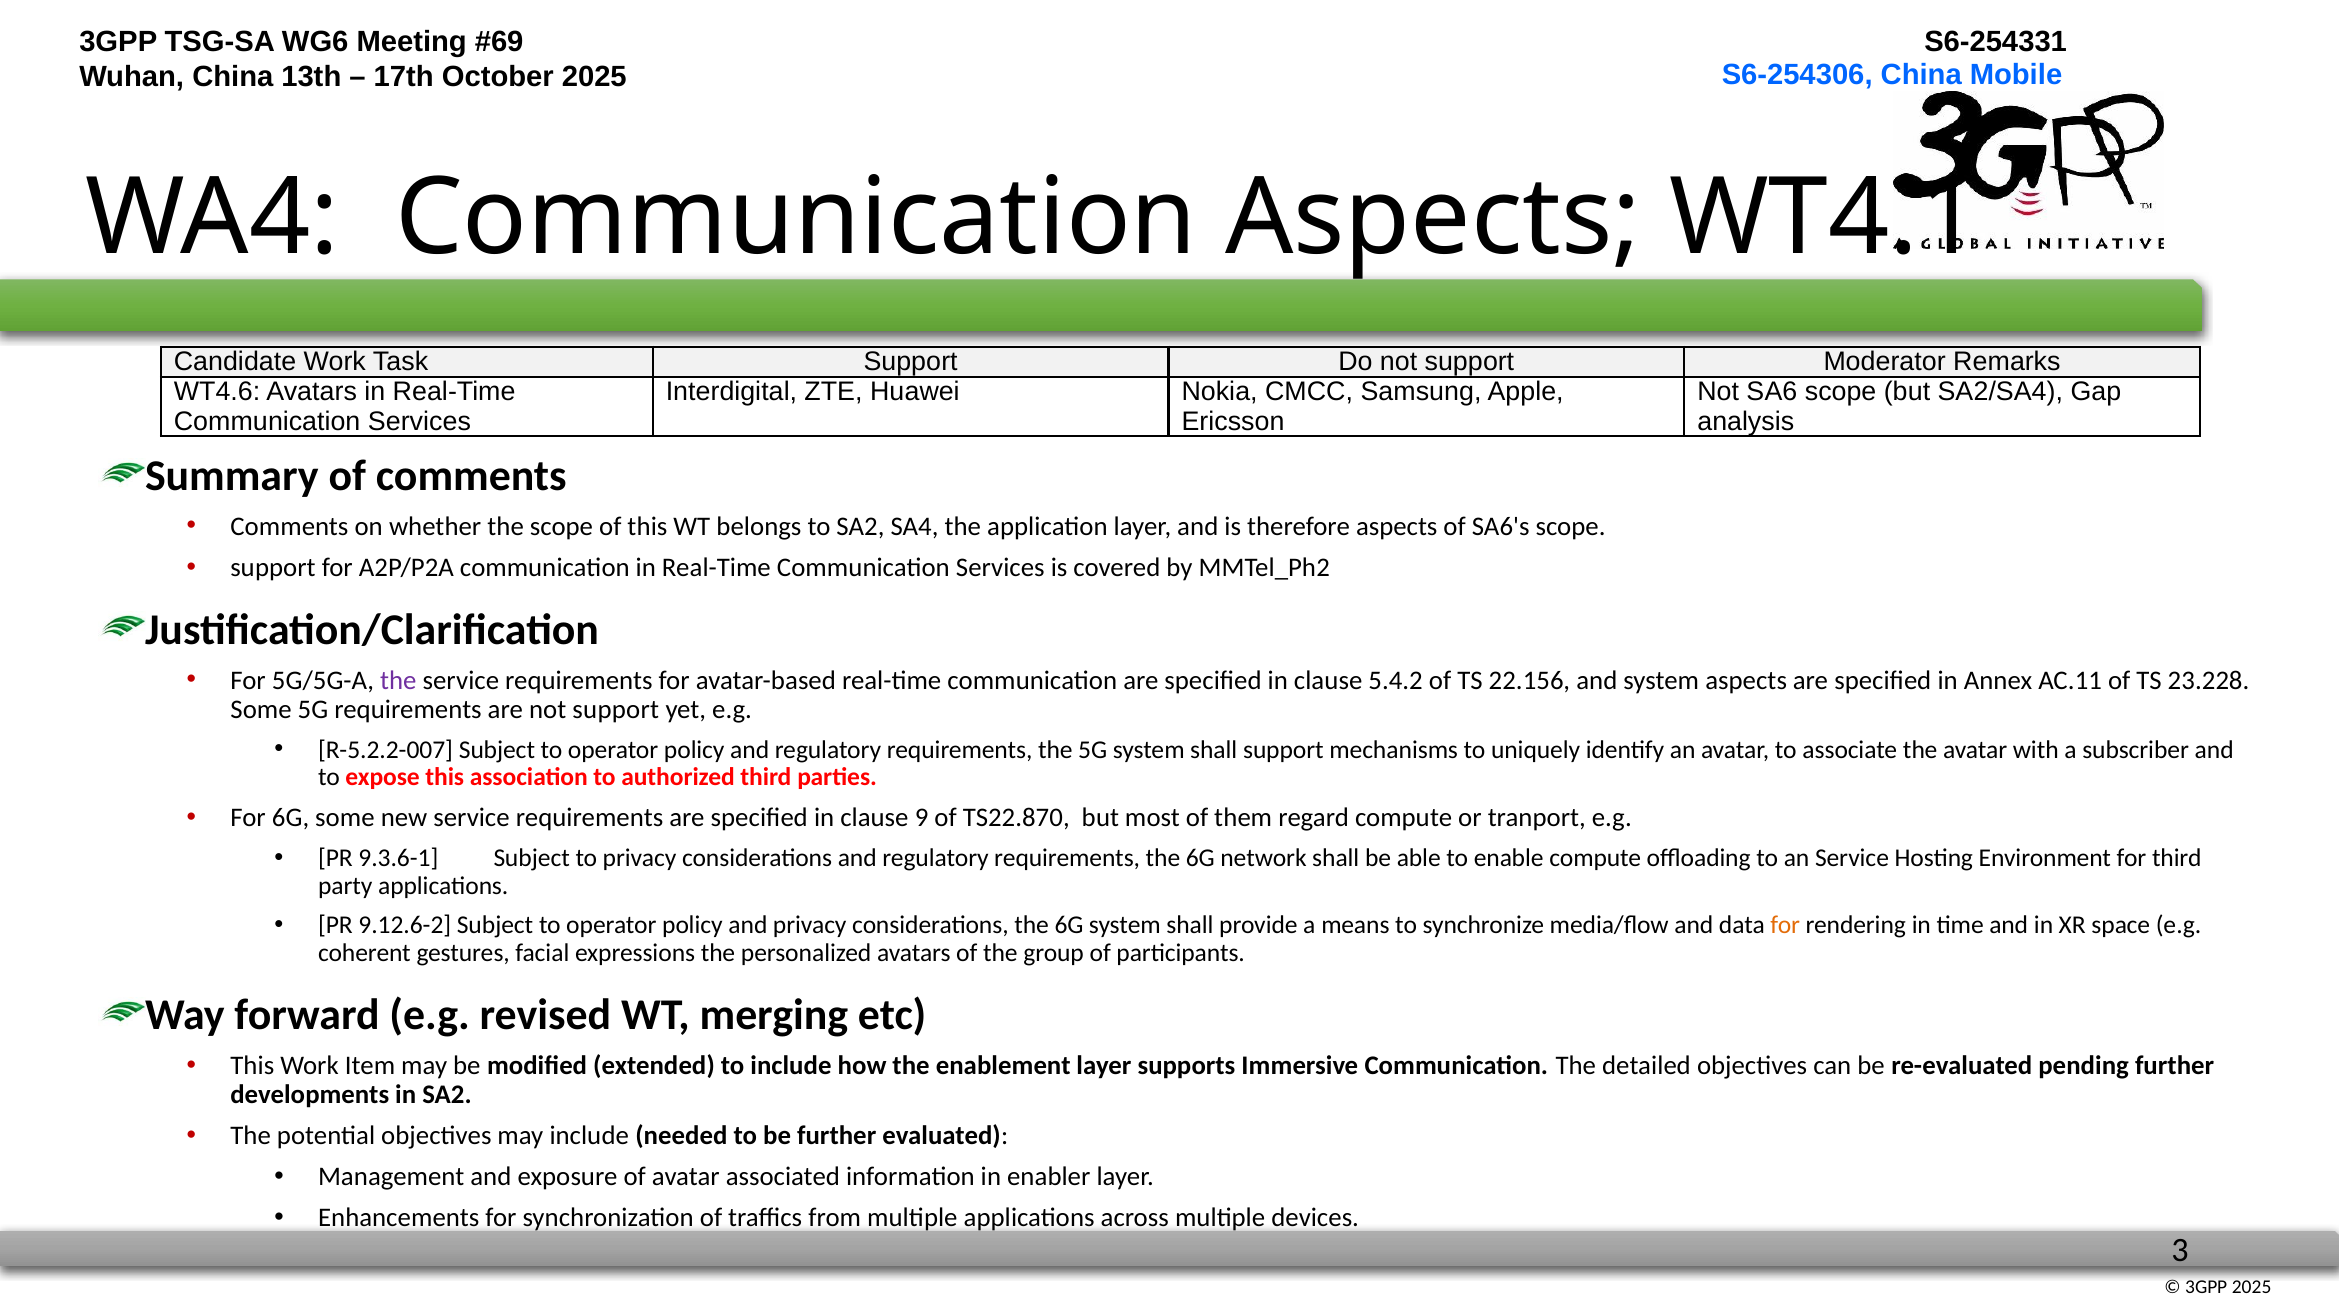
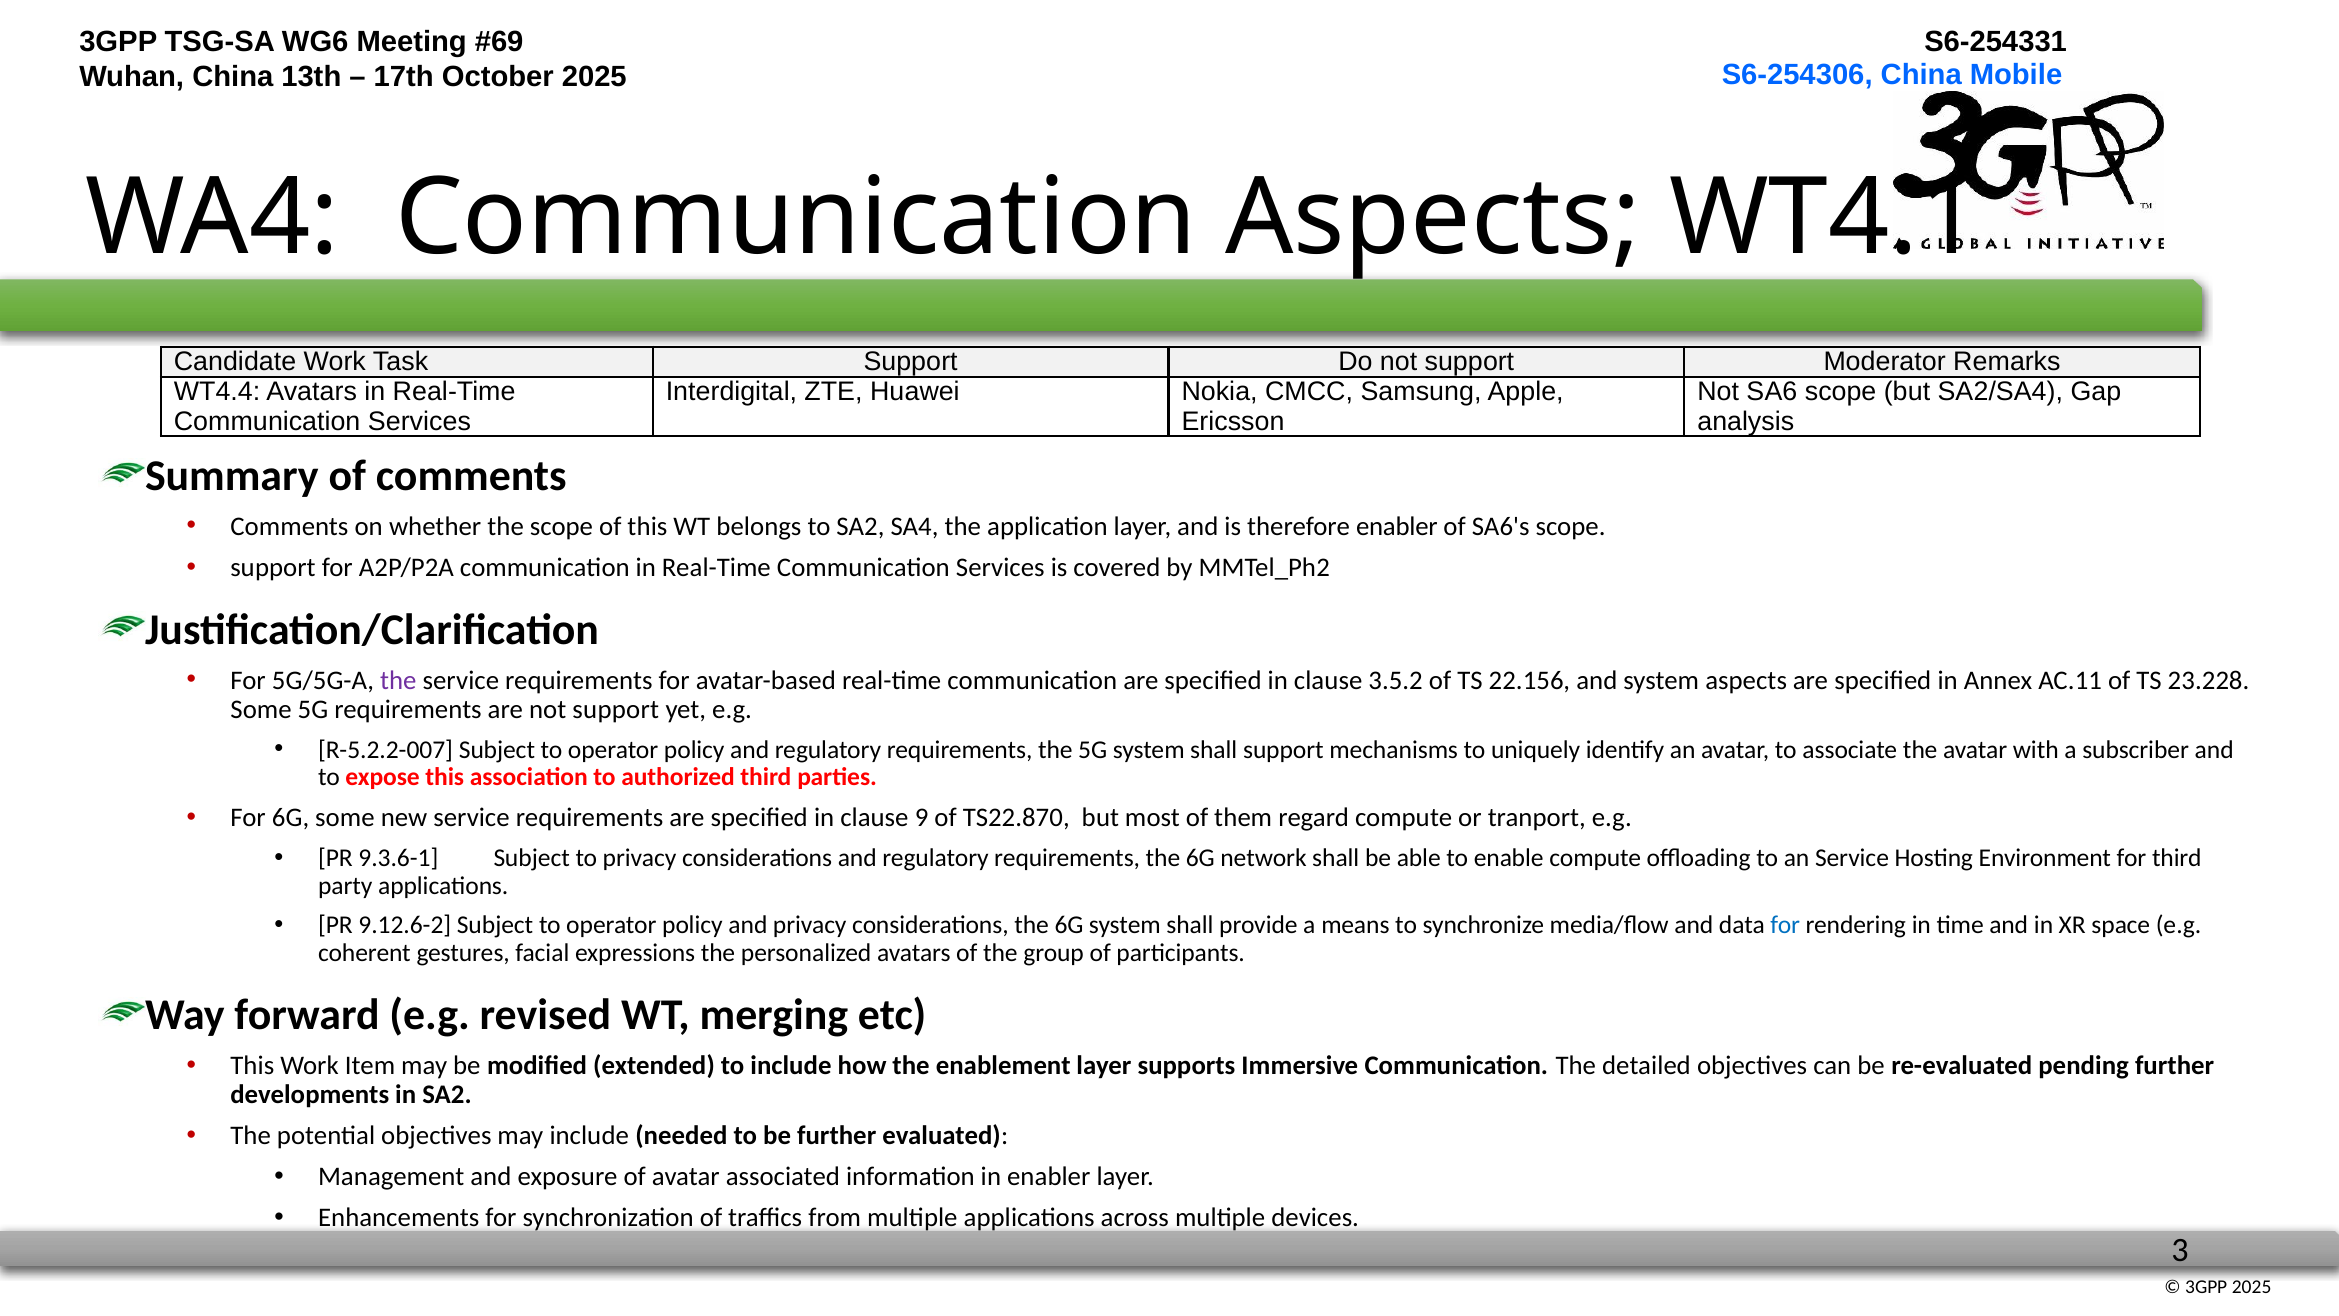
WT4.6: WT4.6 -> WT4.4
therefore aspects: aspects -> enabler
5.4.2: 5.4.2 -> 3.5.2
for at (1785, 925) colour: orange -> blue
